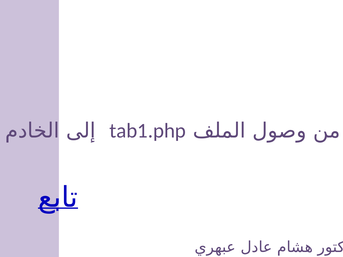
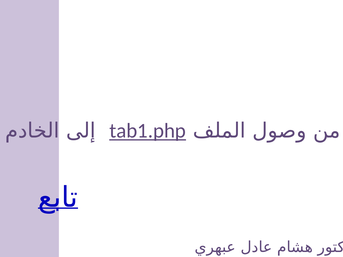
tab1.php underline: none -> present
